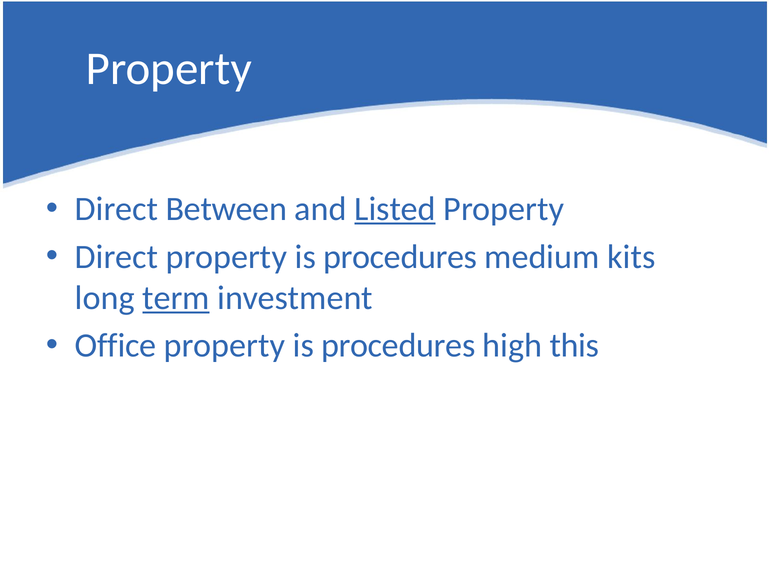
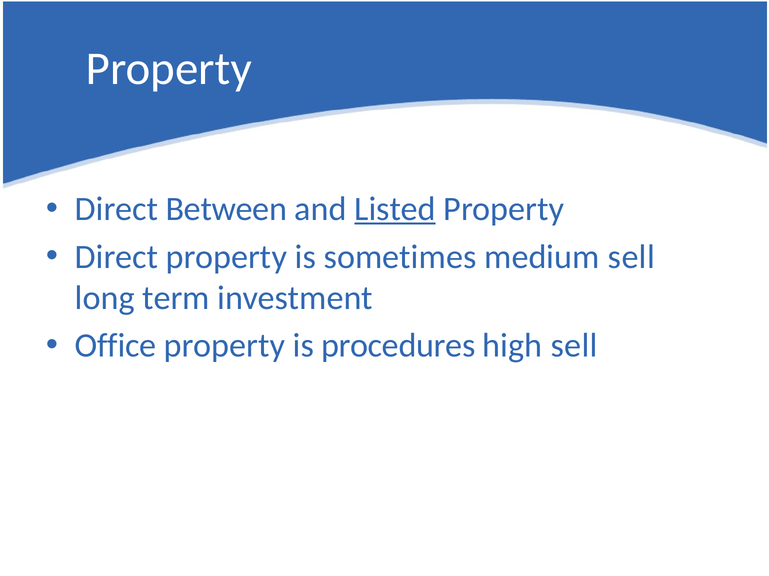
Direct property is procedures: procedures -> sometimes
medium kits: kits -> sell
term underline: present -> none
high this: this -> sell
